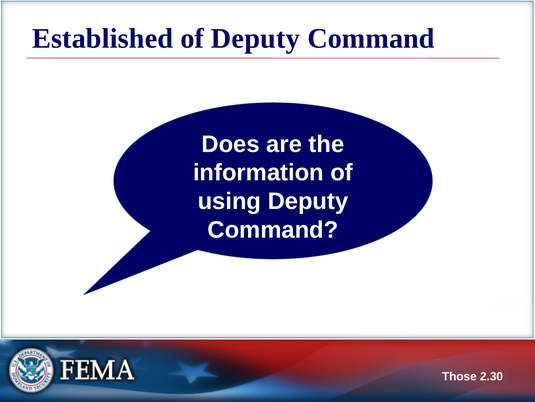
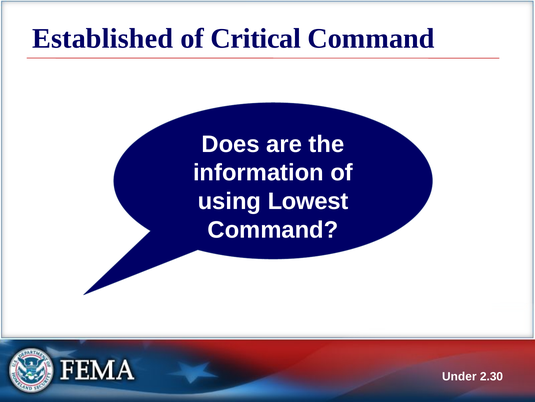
of Deputy: Deputy -> Critical
using Deputy: Deputy -> Lowest
Those: Those -> Under
